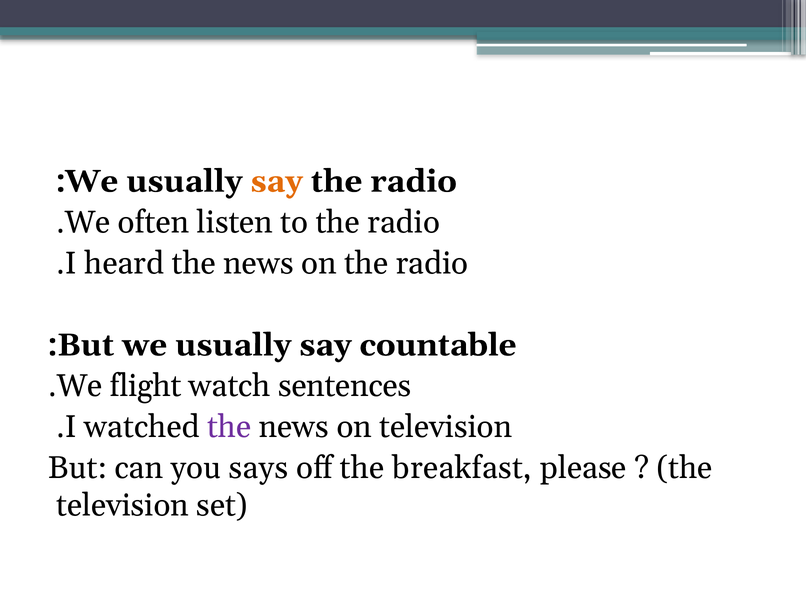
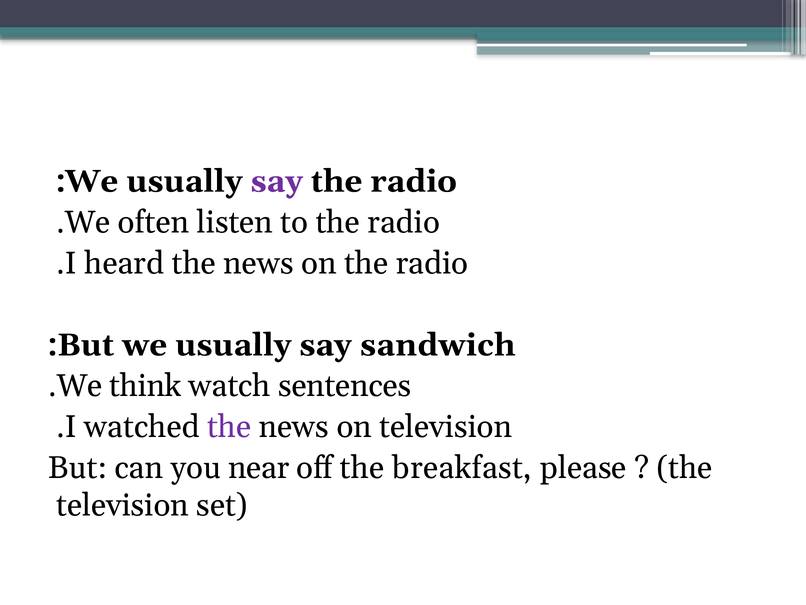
say at (277, 181) colour: orange -> purple
countable: countable -> sandwich
flight: flight -> think
says: says -> near
